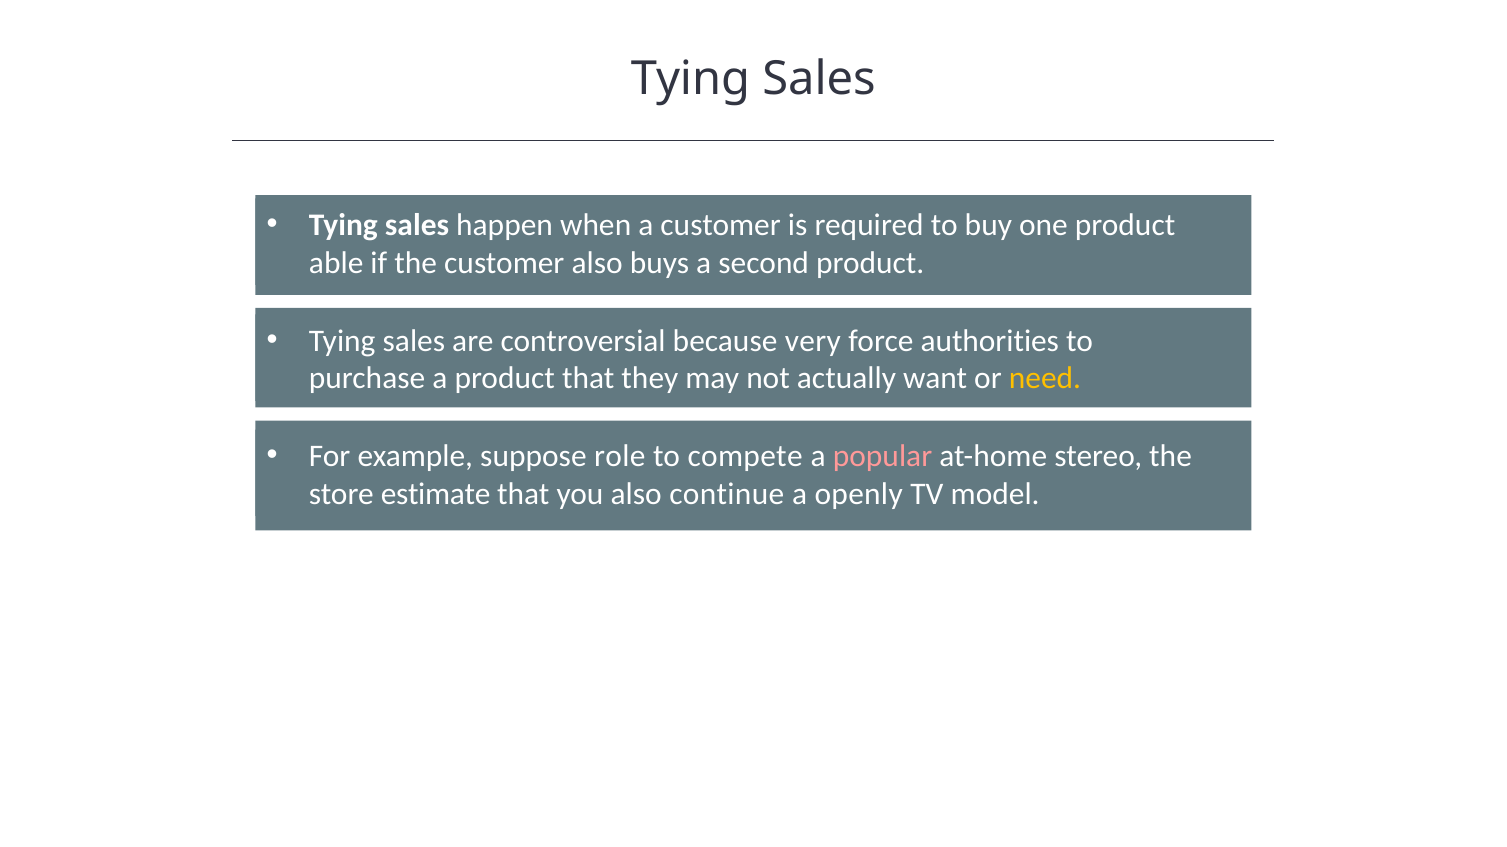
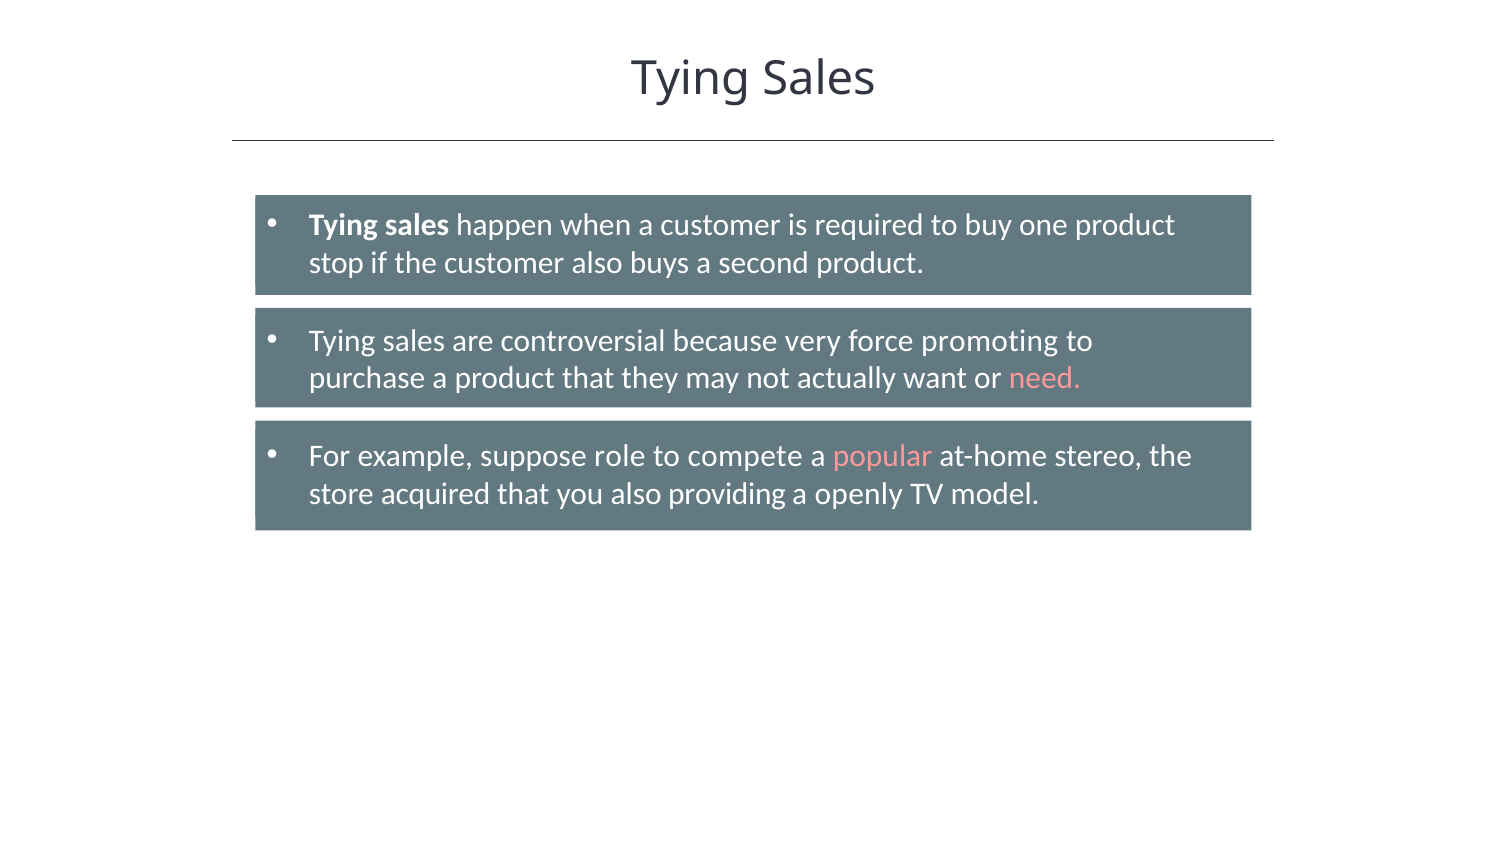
able: able -> stop
authorities: authorities -> promoting
need colour: yellow -> pink
estimate: estimate -> acquired
continue: continue -> providing
